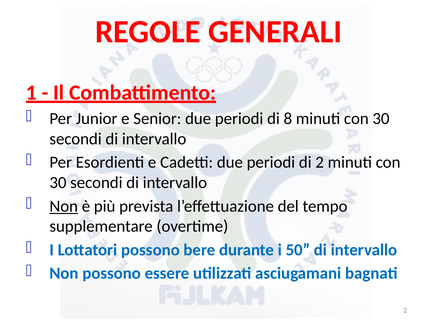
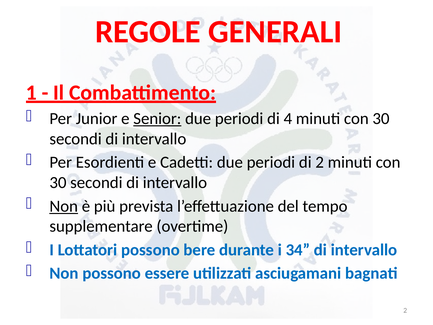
Senior underline: none -> present
8: 8 -> 4
50: 50 -> 34
